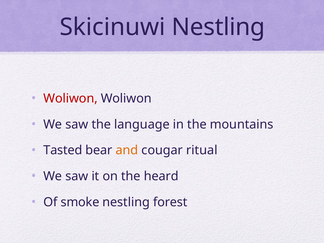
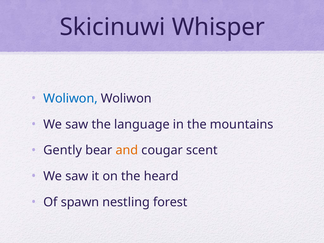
Skicinuwi Nestling: Nestling -> Whisper
Woliwon at (71, 98) colour: red -> blue
Tasted: Tasted -> Gently
ritual: ritual -> scent
smoke: smoke -> spawn
